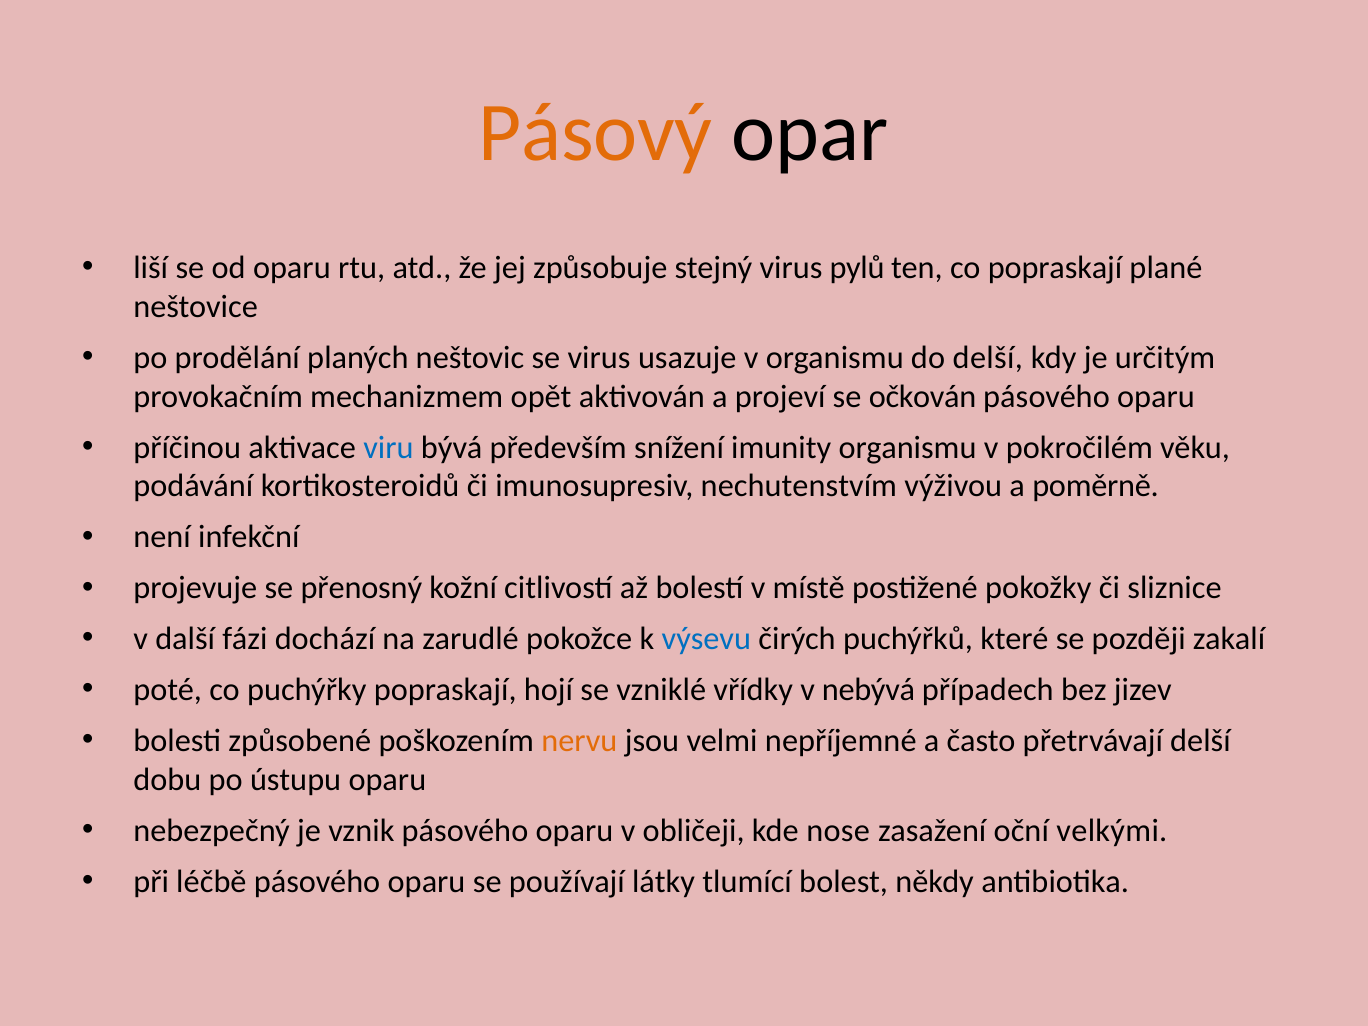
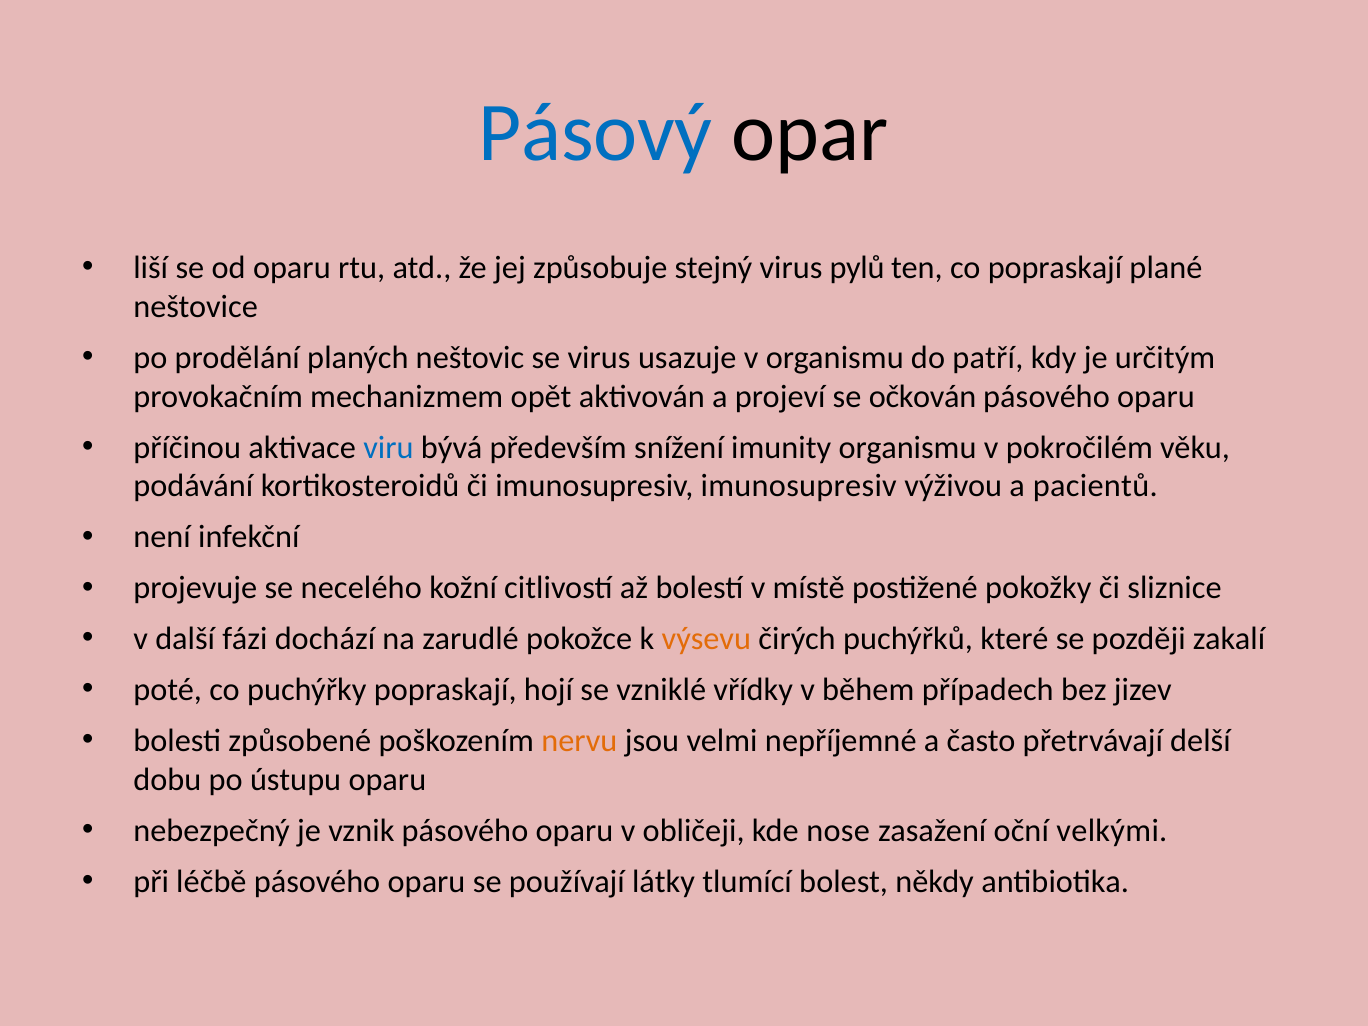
Pásový colour: orange -> blue
do delší: delší -> patří
imunosupresiv nechutenstvím: nechutenstvím -> imunosupresiv
poměrně: poměrně -> pacientů
přenosný: přenosný -> necelého
výsevu colour: blue -> orange
nebývá: nebývá -> během
